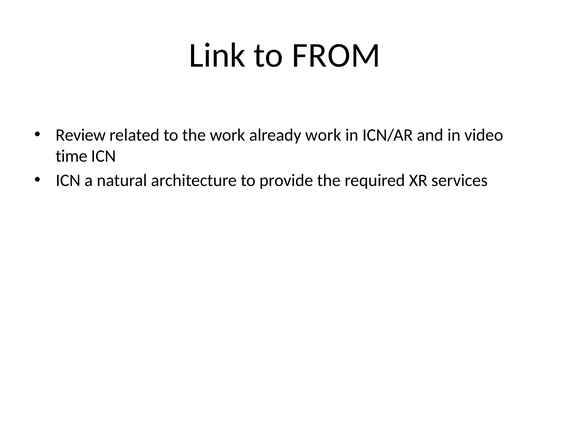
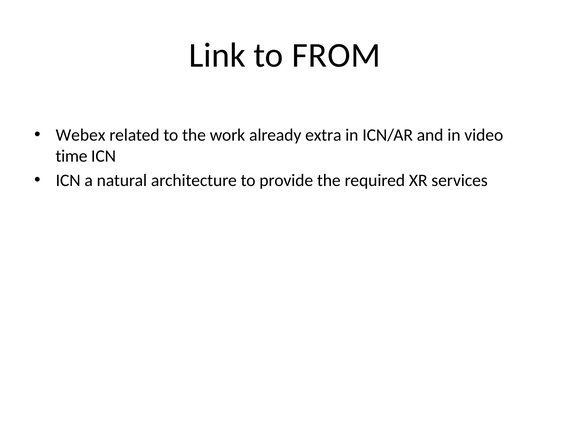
Review: Review -> Webex
already work: work -> extra
